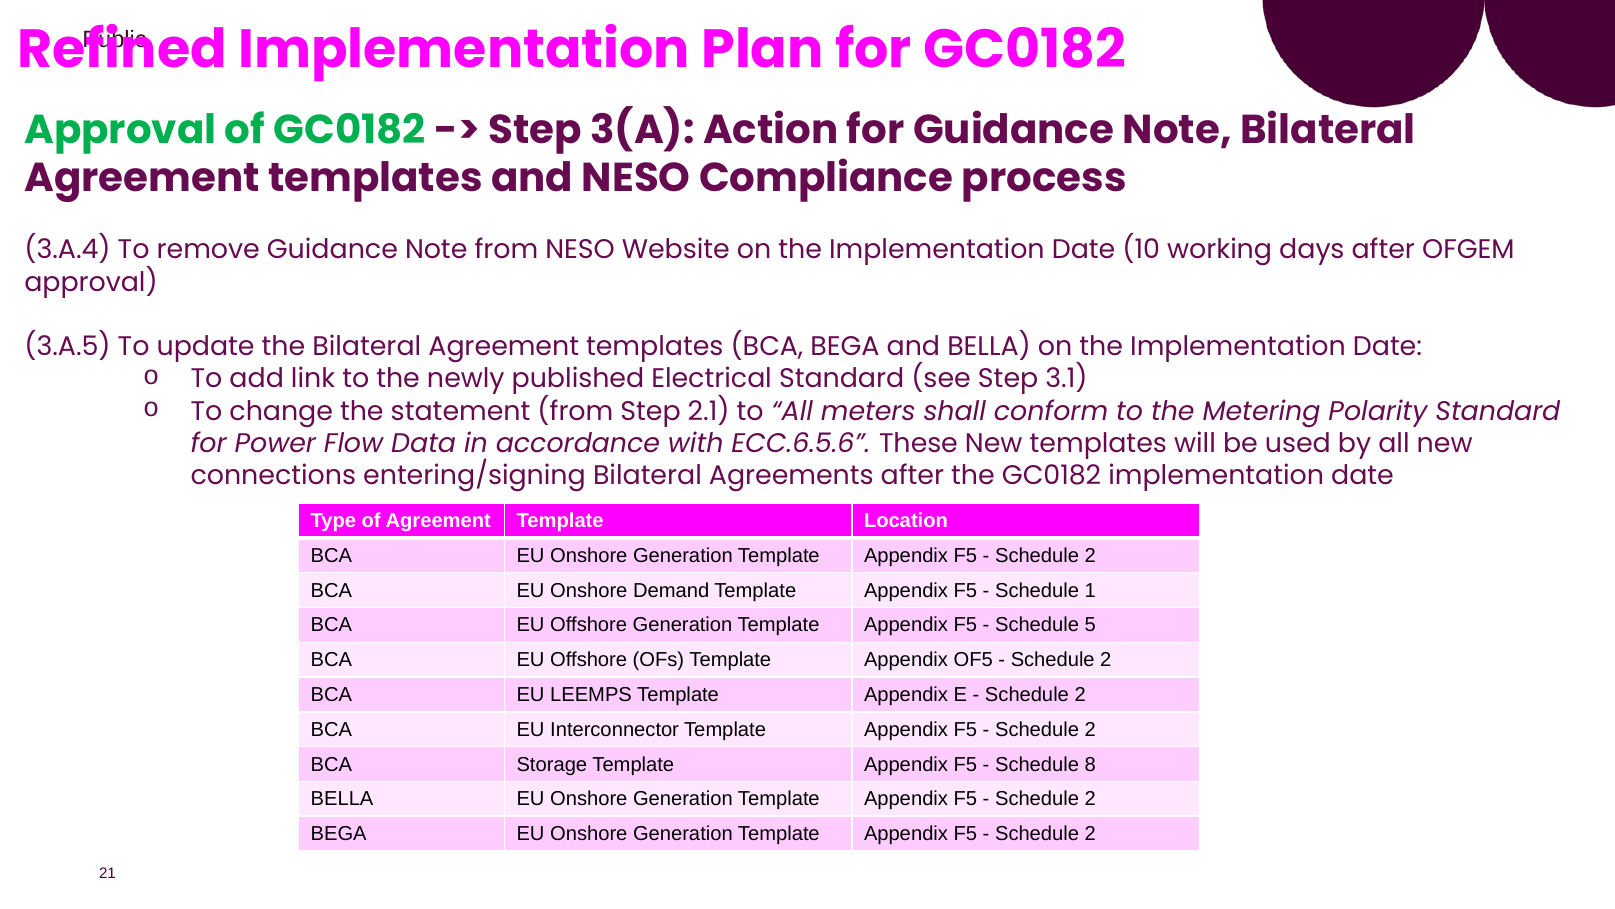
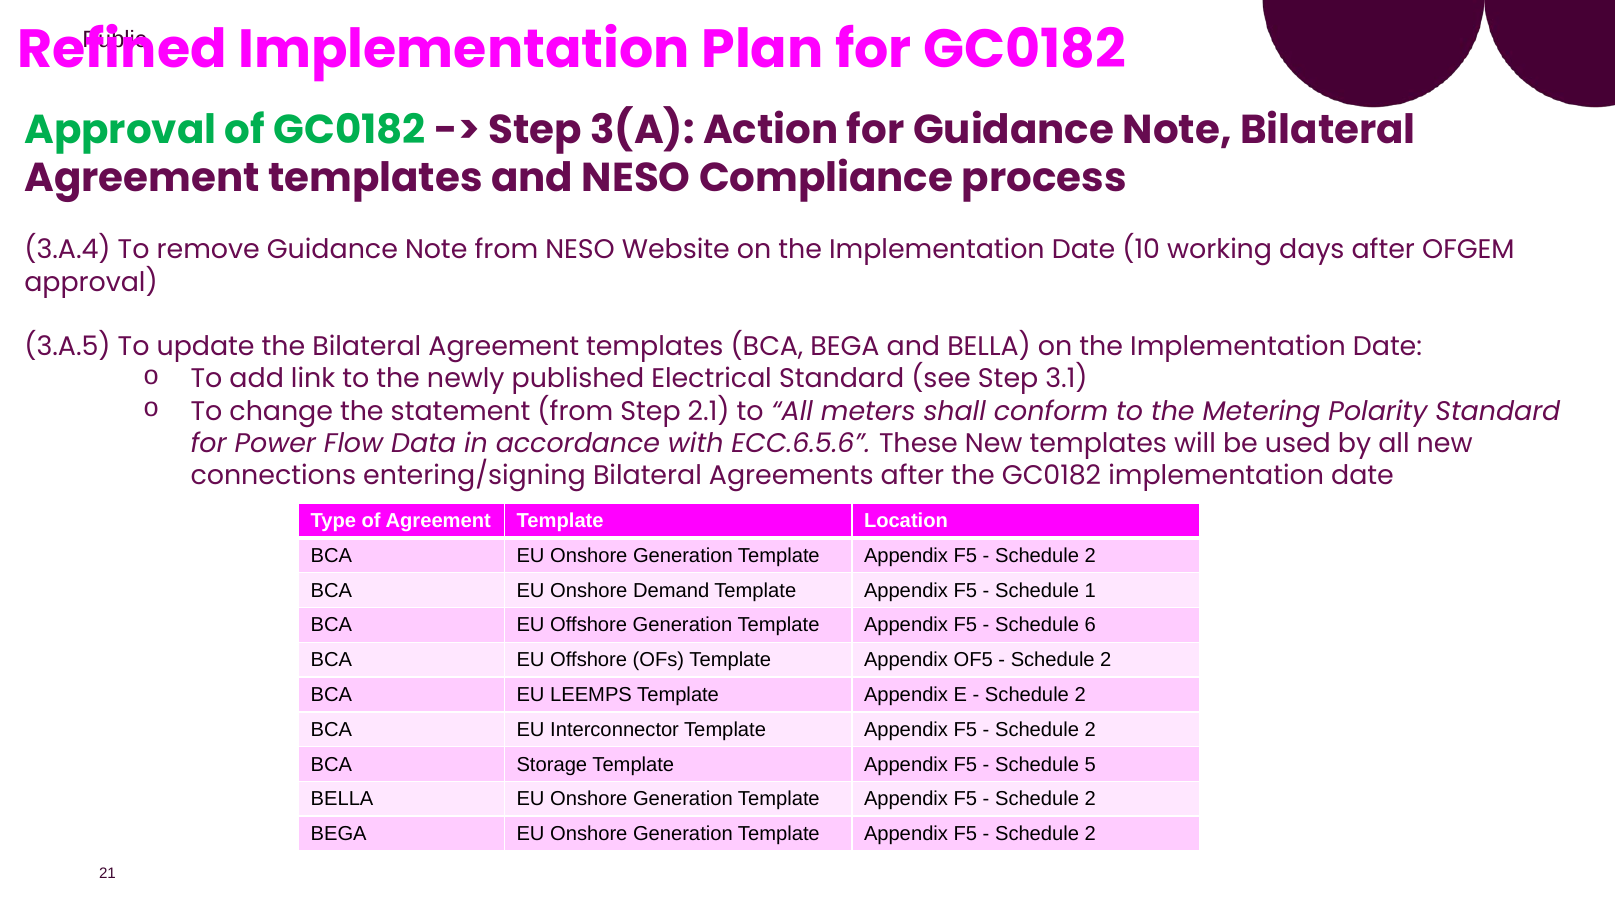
5: 5 -> 6
8: 8 -> 5
